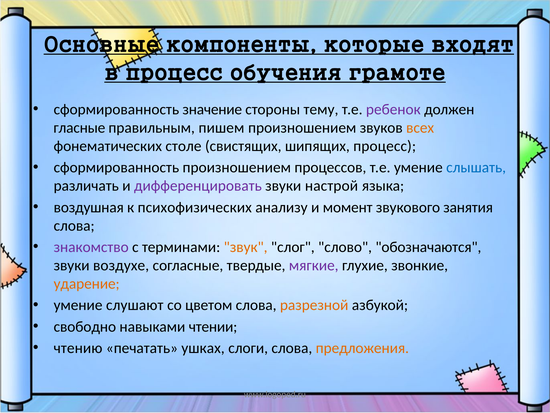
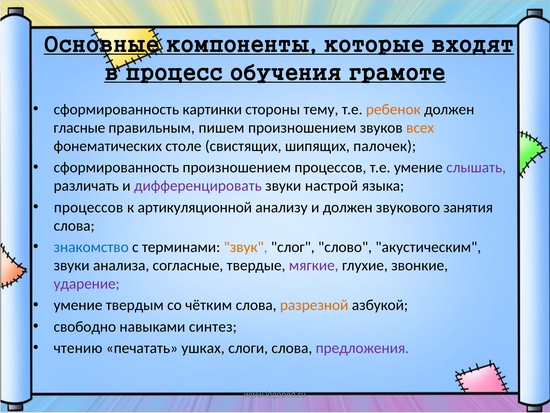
значение: значение -> картинки
ребенок colour: purple -> orange
шипящих процесс: процесс -> палочек
слышать colour: blue -> purple
воздушная at (89, 207): воздушная -> процессов
психофизических: психофизических -> артикуляционной
и момент: момент -> должен
знакомство colour: purple -> blue
обозначаются: обозначаются -> акустическим
воздухе: воздухе -> анализа
ударение colour: orange -> purple
слушают: слушают -> твердым
цветом: цветом -> чётким
чтении: чтении -> синтез
предложения colour: orange -> purple
